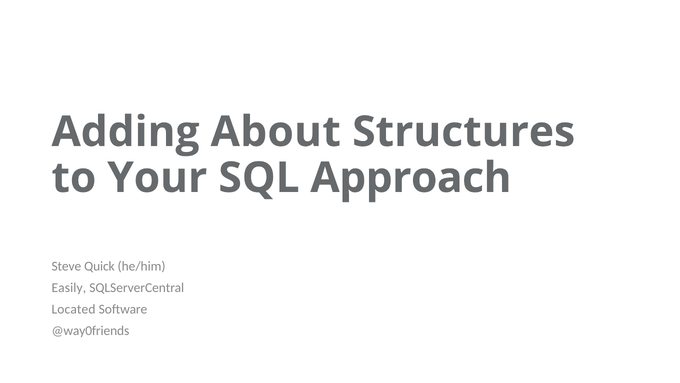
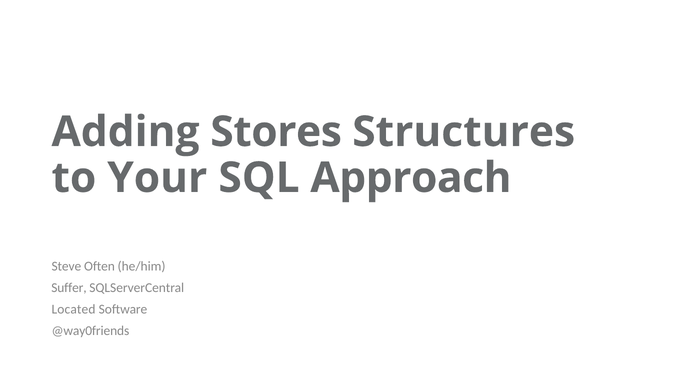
About: About -> Stores
Quick: Quick -> Often
Easily: Easily -> Suffer
